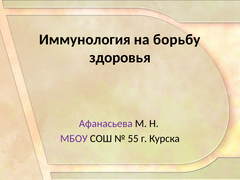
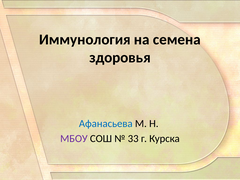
борьбу: борьбу -> семена
Афанасьева colour: purple -> blue
55: 55 -> 33
